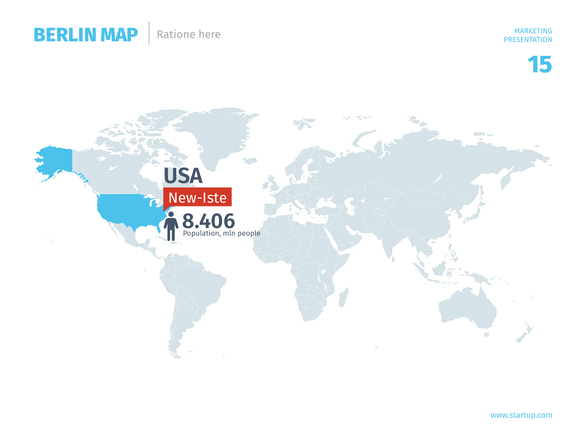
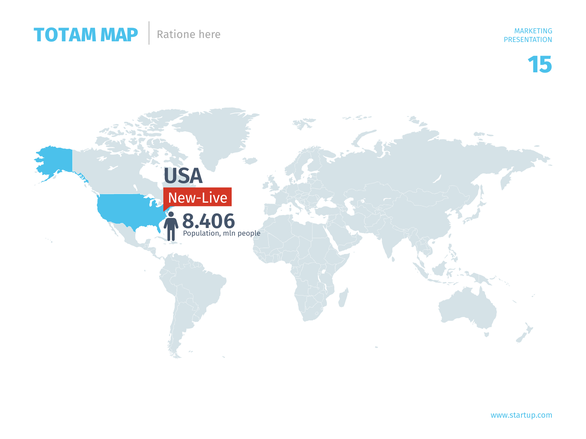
BERLIN: BERLIN -> TOTAM
New-Iste: New-Iste -> New-Live
